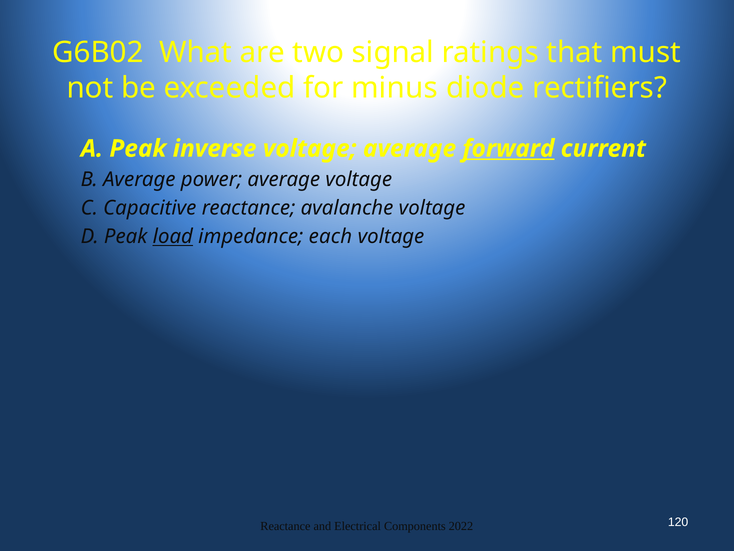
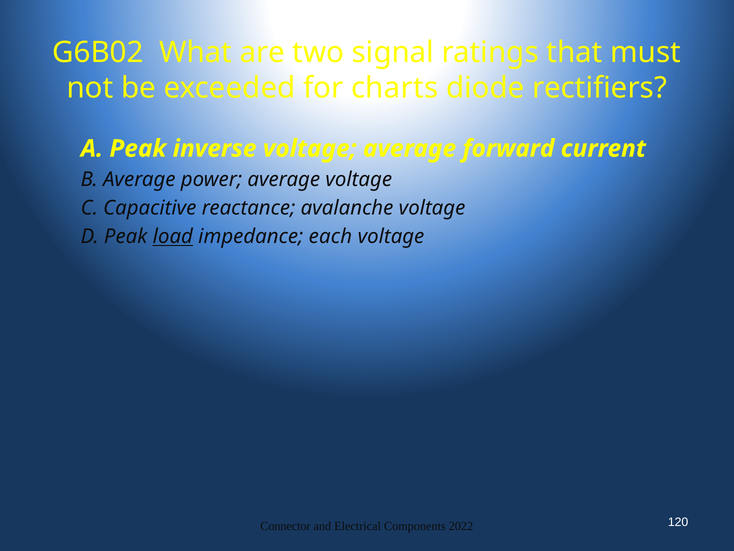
minus: minus -> charts
forward underline: present -> none
Reactance at (285, 526): Reactance -> Connector
